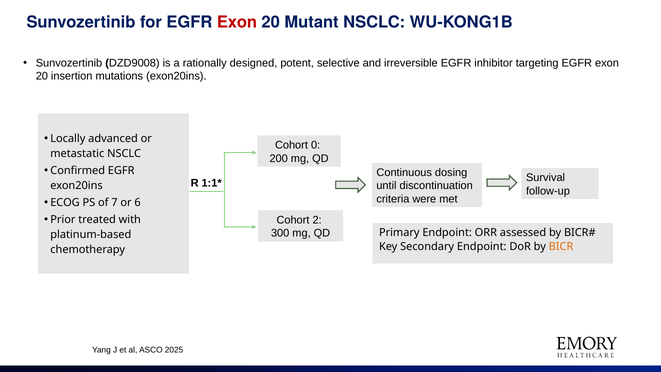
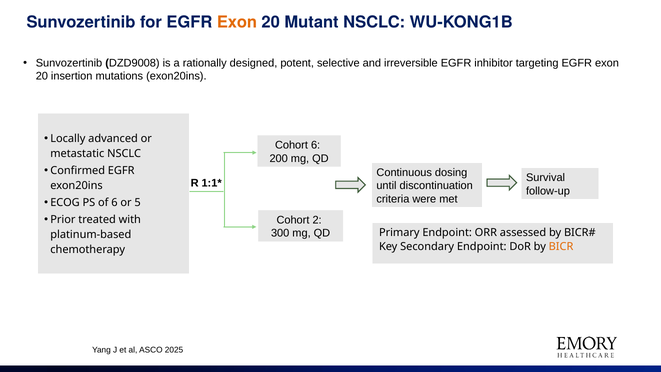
Exon at (237, 22) colour: red -> orange
Cohort 0: 0 -> 6
of 7: 7 -> 6
6: 6 -> 5
